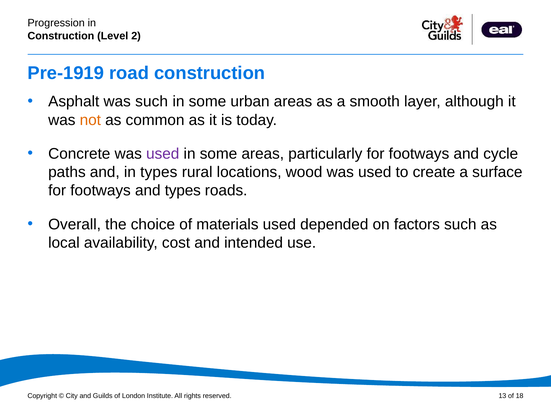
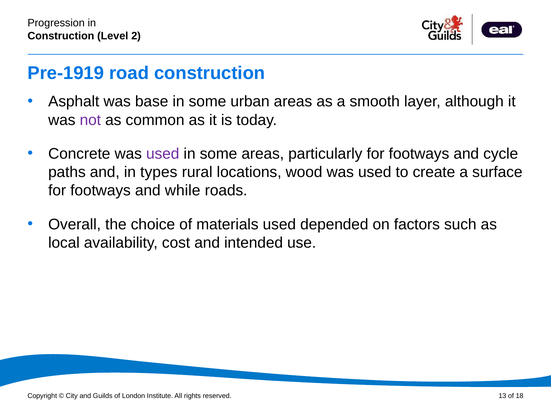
was such: such -> base
not colour: orange -> purple
and types: types -> while
